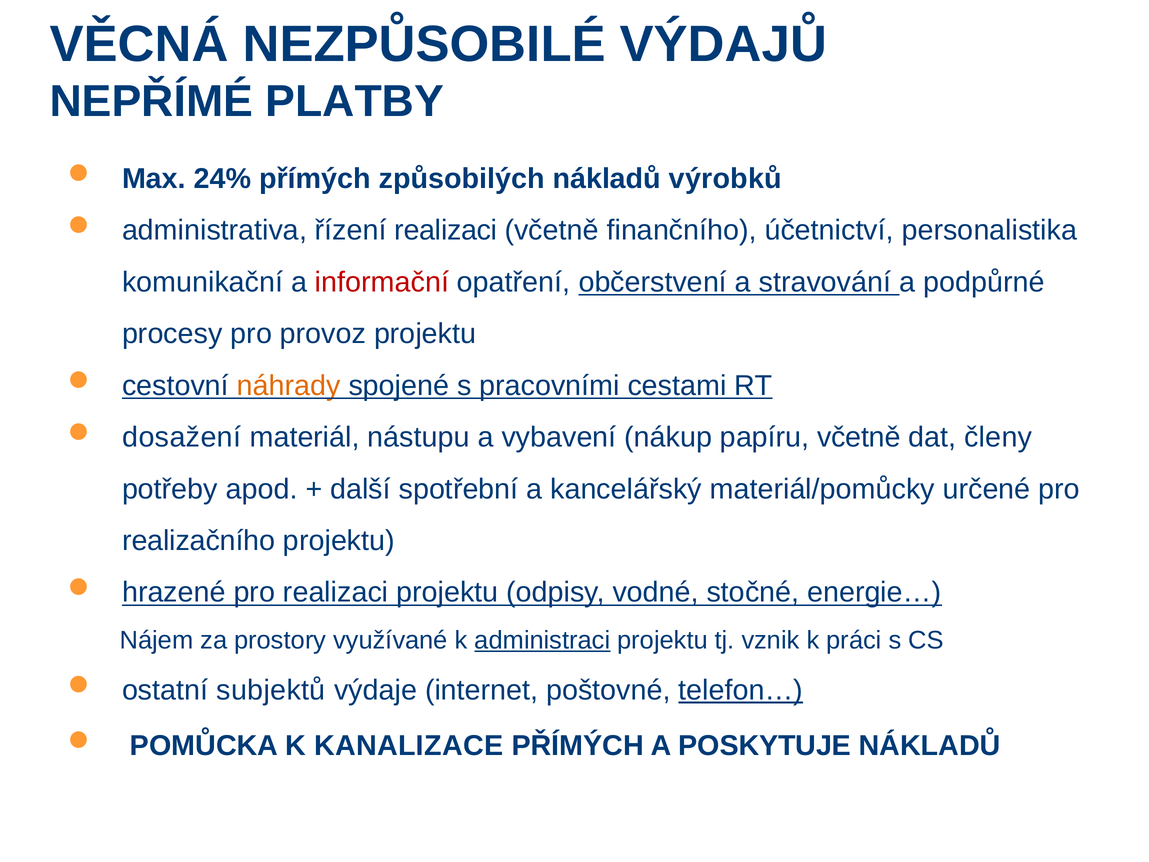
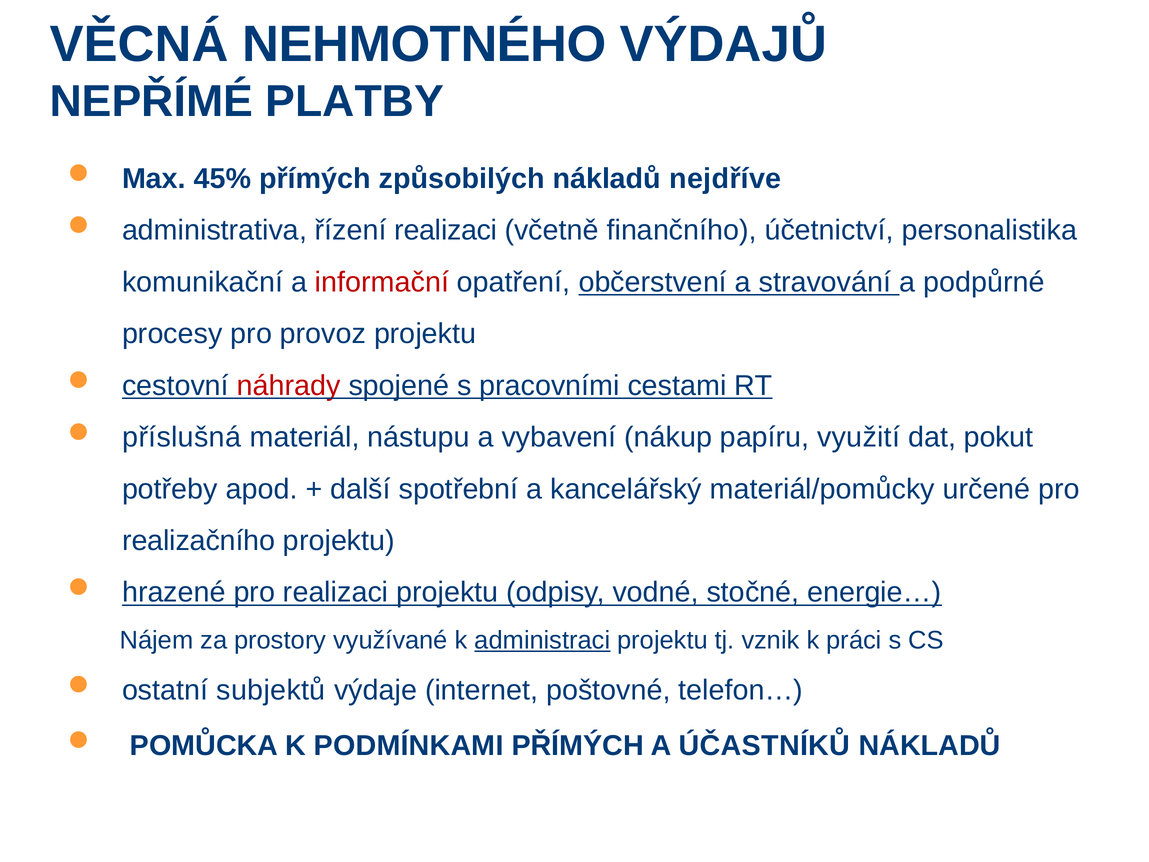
NEZPŮSOBILÉ: NEZPŮSOBILÉ -> NEHMOTNÉHO
24%: 24% -> 45%
výrobků: výrobků -> nejdříve
náhrady colour: orange -> red
dosažení: dosažení -> příslušná
papíru včetně: včetně -> využití
členy: členy -> pokut
telefon… underline: present -> none
KANALIZACE: KANALIZACE -> PODMÍNKAMI
POSKYTUJE: POSKYTUJE -> ÚČASTNÍKŮ
